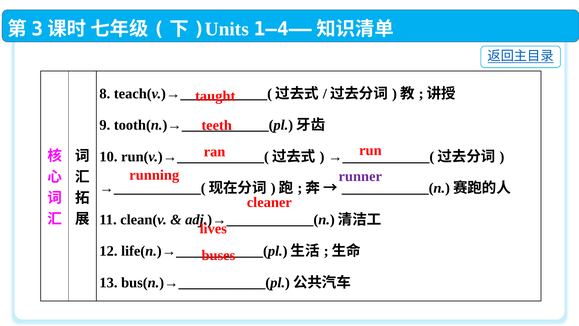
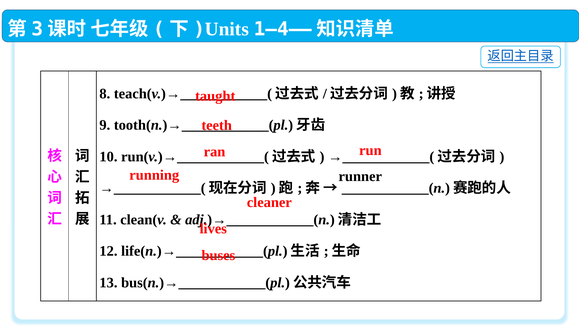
runner colour: purple -> black
